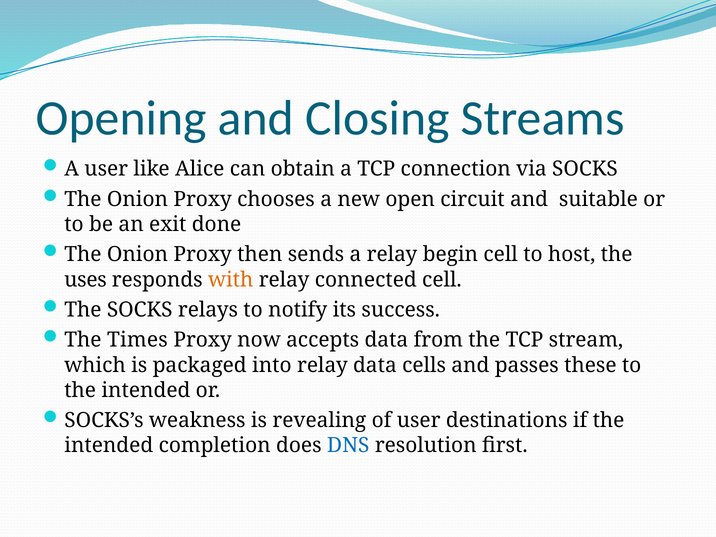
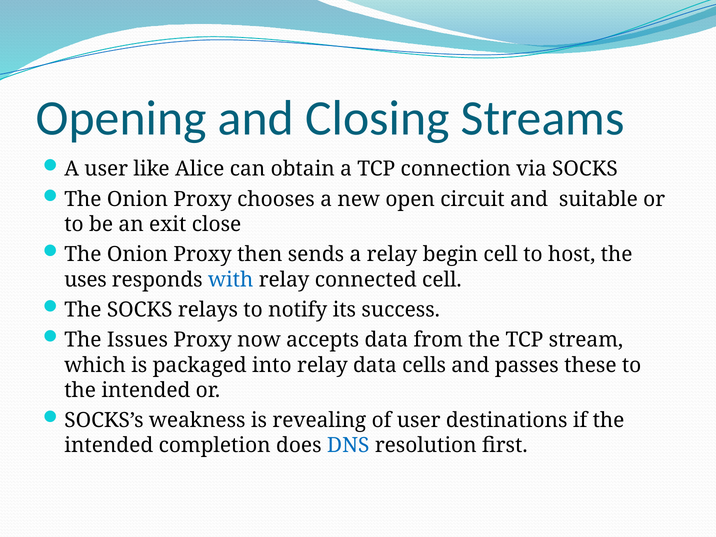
done: done -> close
with colour: orange -> blue
Times: Times -> Issues
